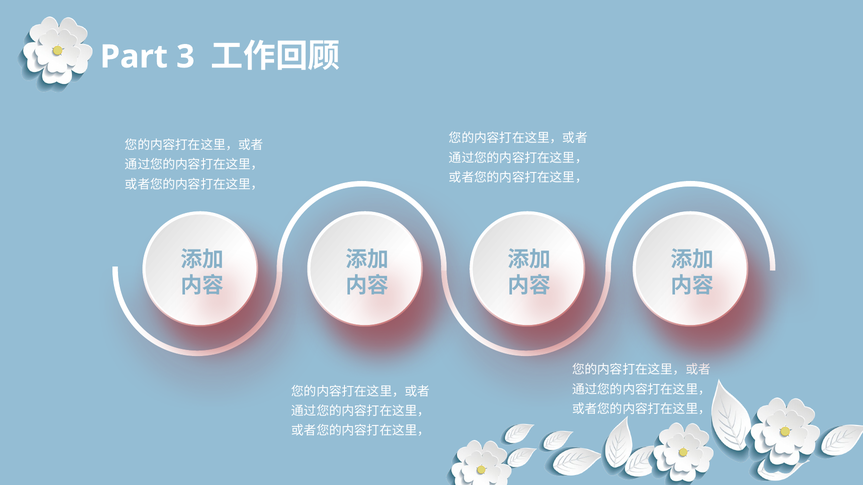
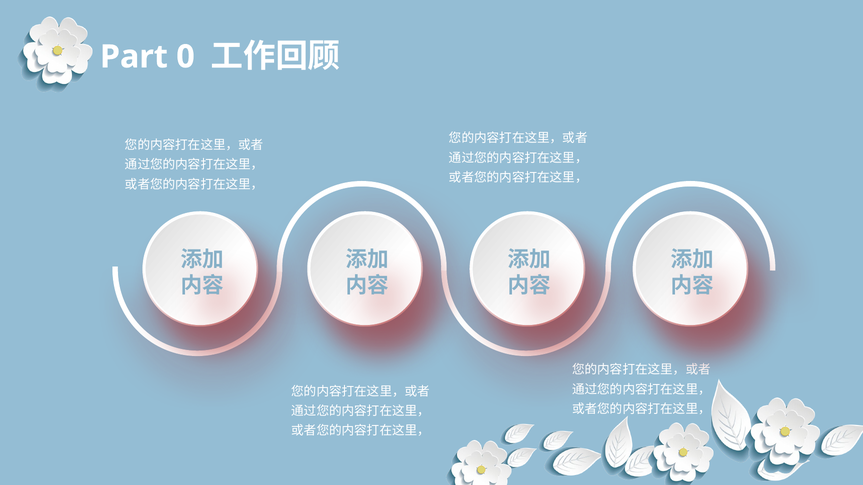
3: 3 -> 0
